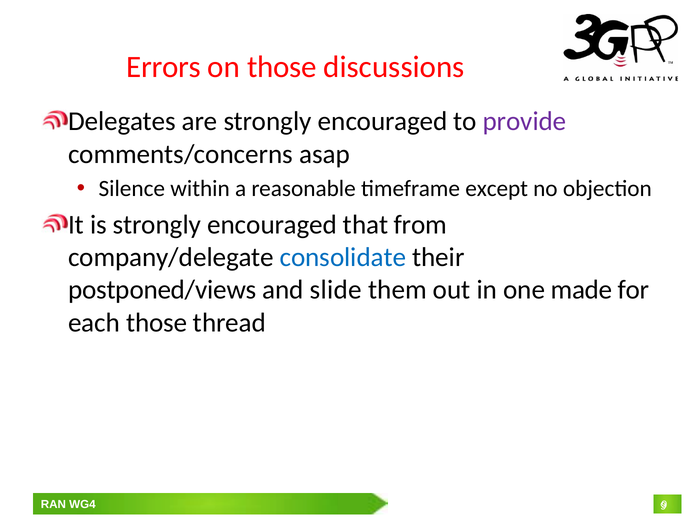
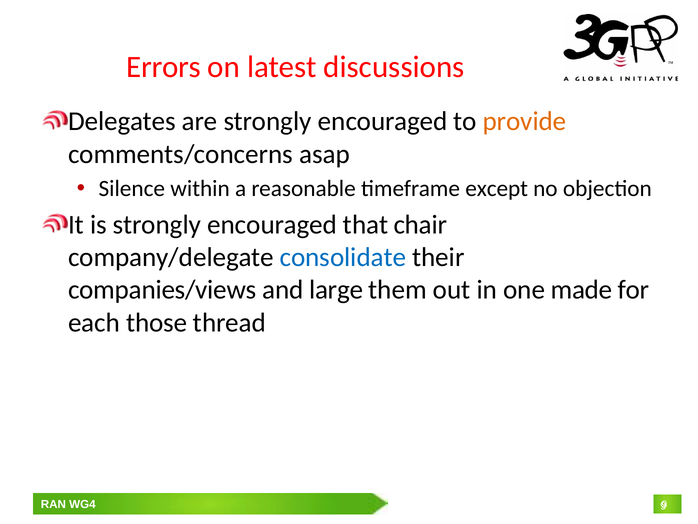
on those: those -> latest
provide colour: purple -> orange
from: from -> chair
postponed/views: postponed/views -> companies/views
slide: slide -> large
